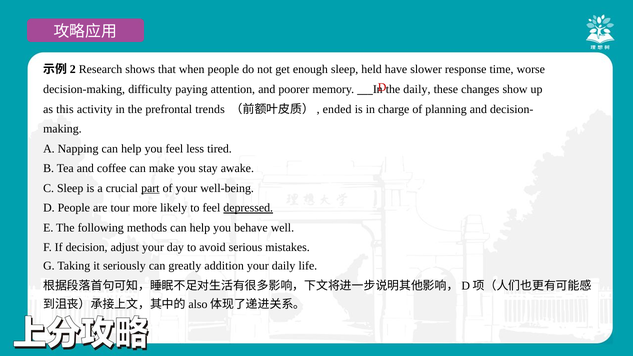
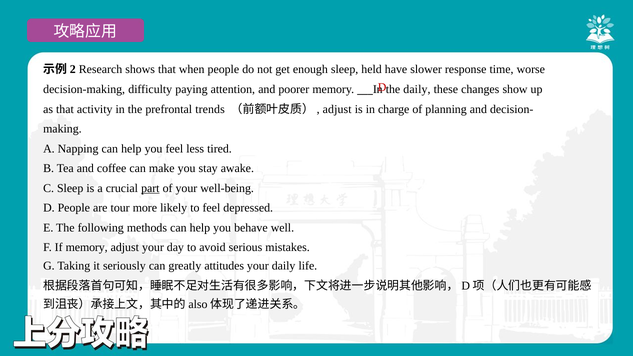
as this: this -> that
ended at (337, 109): ended -> adjust
depressed underline: present -> none
If decision: decision -> memory
addition: addition -> attitudes
